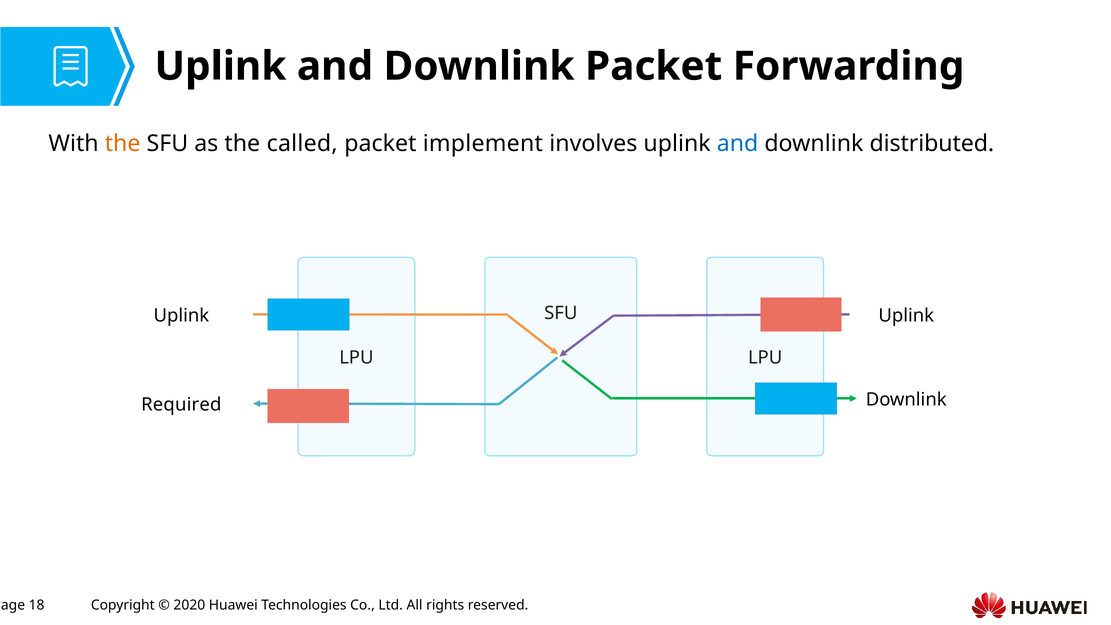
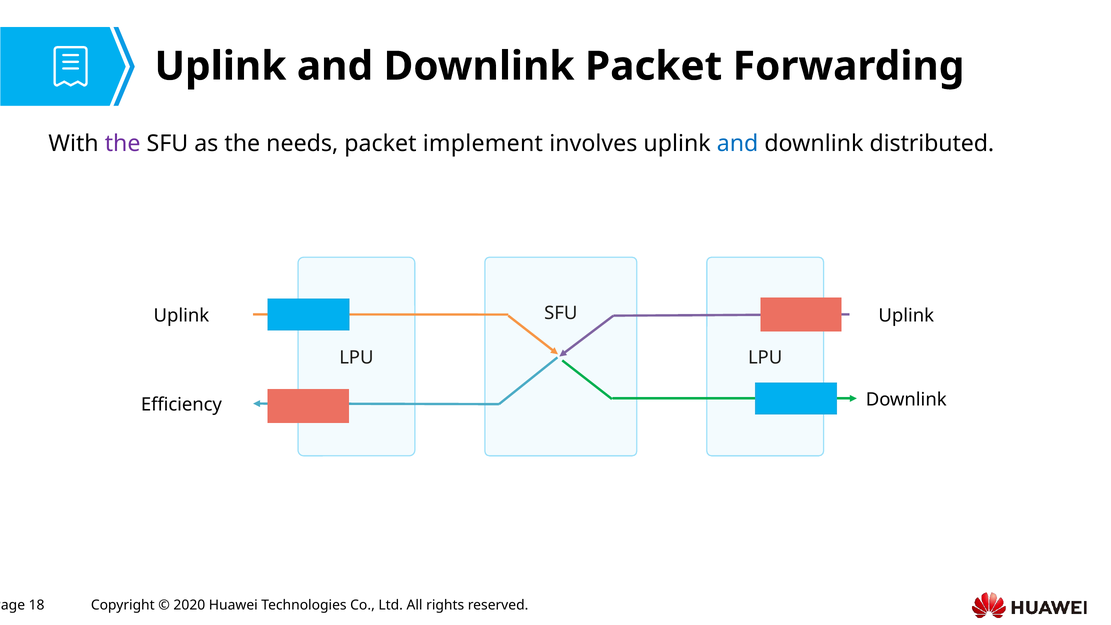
the at (123, 143) colour: orange -> purple
called: called -> needs
Required: Required -> Efficiency
